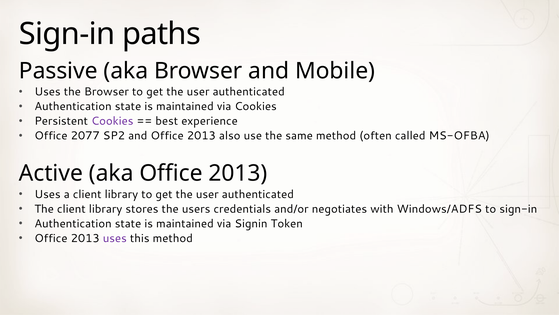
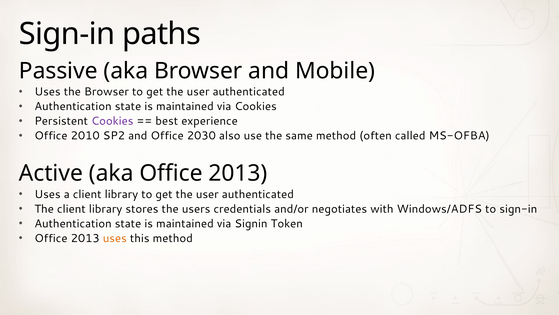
2077: 2077 -> 2010
and Office 2013: 2013 -> 2030
uses at (115, 238) colour: purple -> orange
